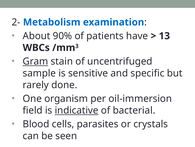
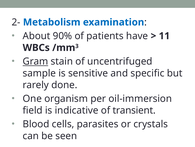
13: 13 -> 11
indicative underline: present -> none
bacterial: bacterial -> transient
